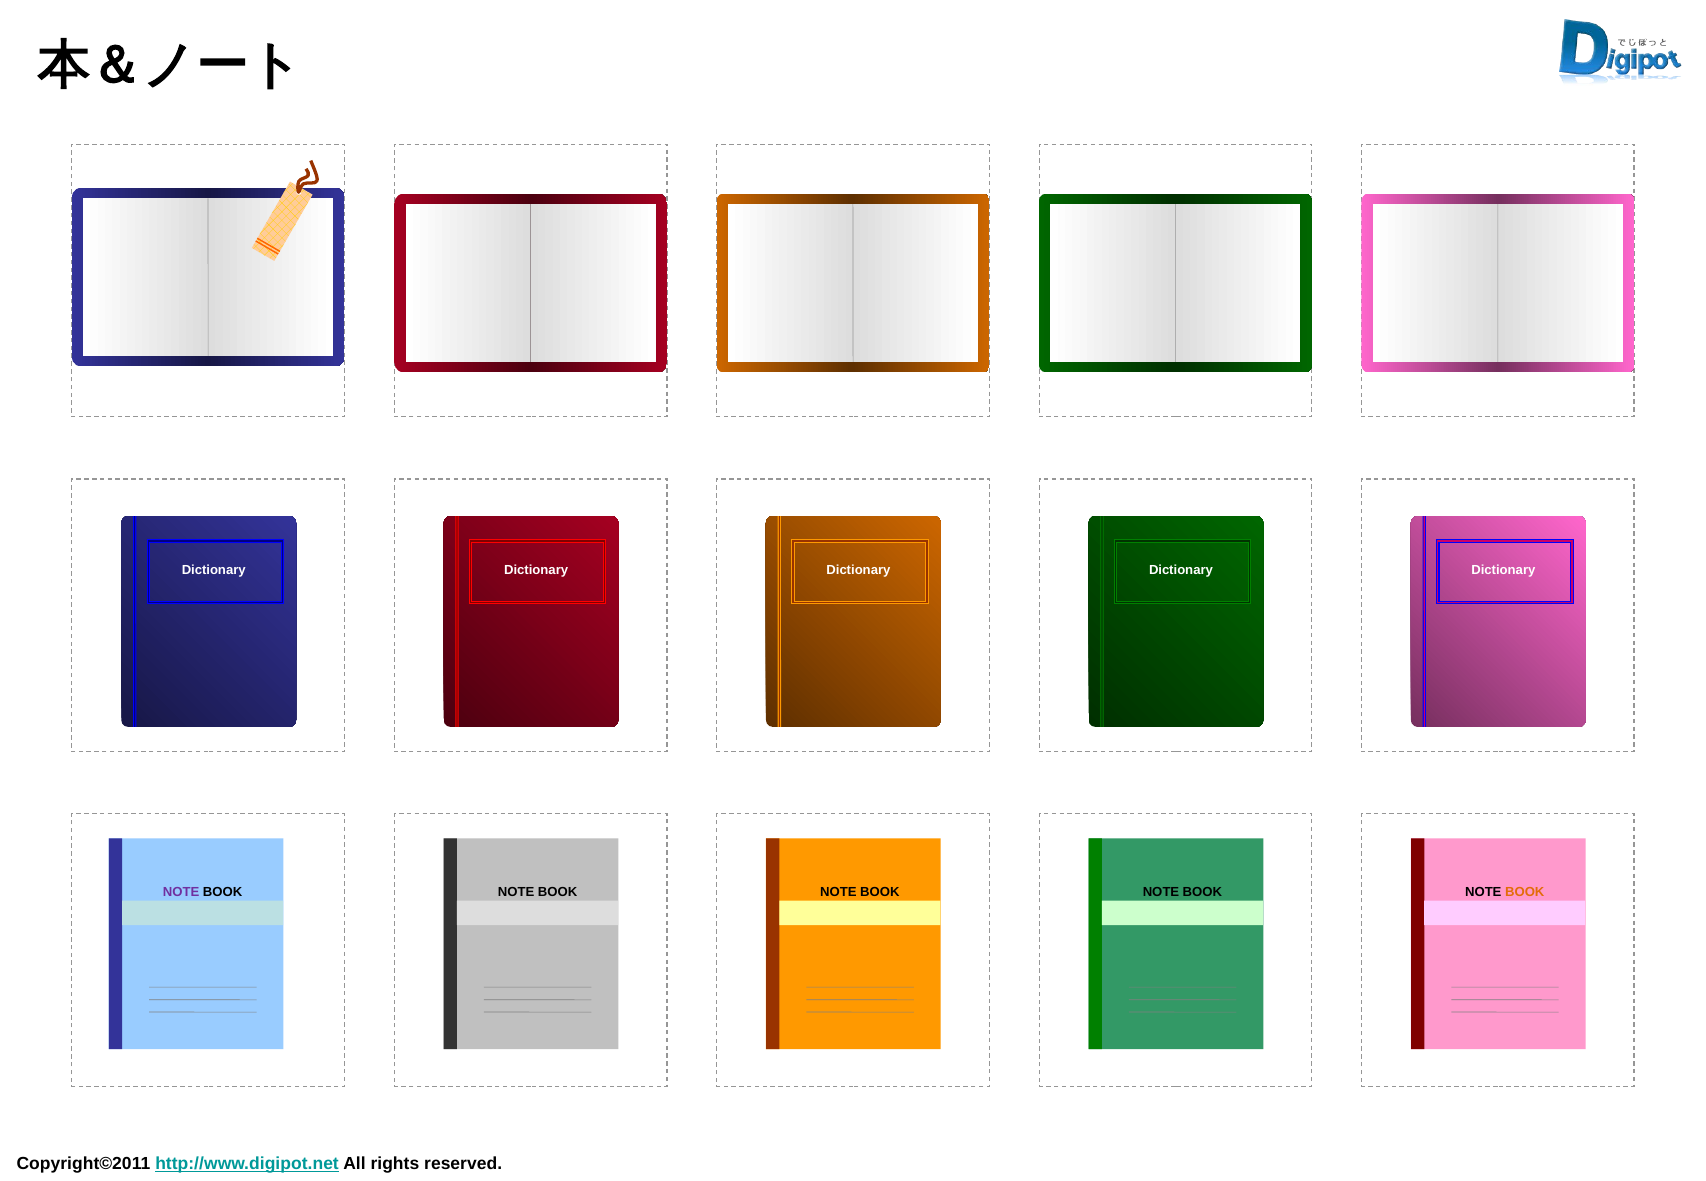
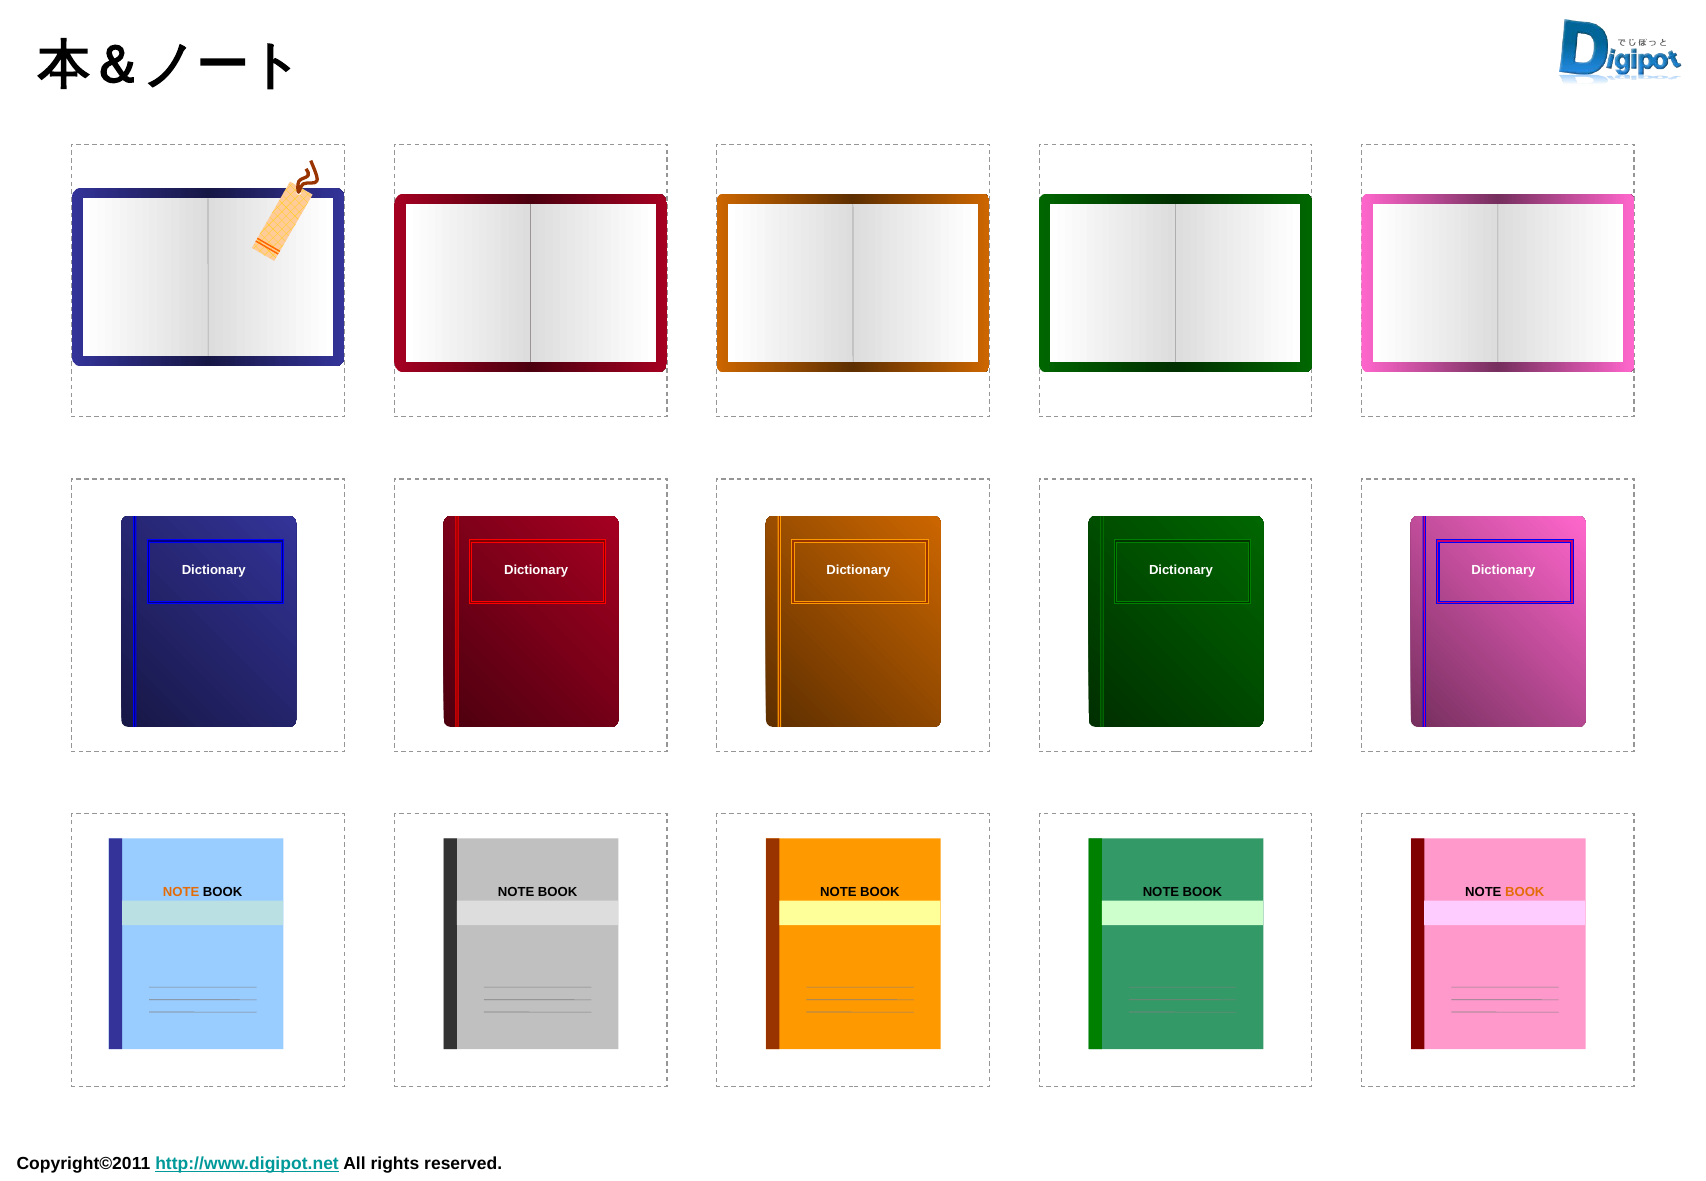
NOTE at (181, 892) colour: purple -> orange
